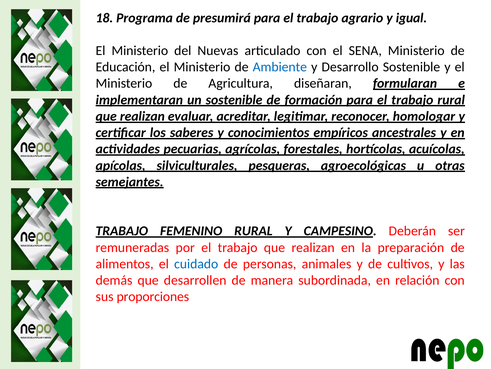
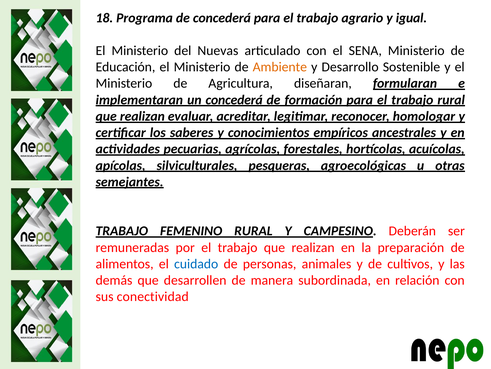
de presumirá: presumirá -> concederá
Ambiente colour: blue -> orange
un sostenible: sostenible -> concederá
proporciones: proporciones -> conectividad
